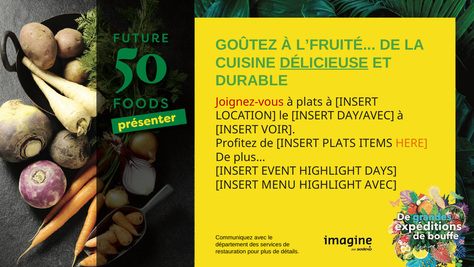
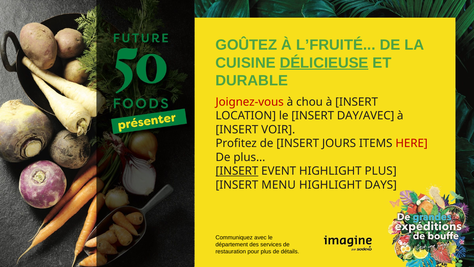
à plats: plats -> chou
INSERT PLATS: PLATS -> JOURS
HERE colour: orange -> red
INSERT at (237, 171) underline: none -> present
HIGHLIGHT DAYS: DAYS -> PLUS
HIGHLIGHT AVEC: AVEC -> DAYS
